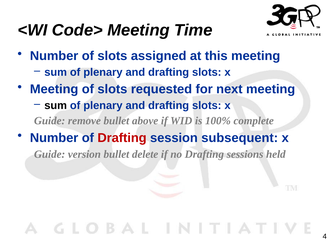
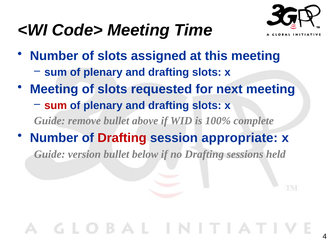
sum at (56, 106) colour: black -> red
subsequent: subsequent -> appropriate
delete: delete -> below
